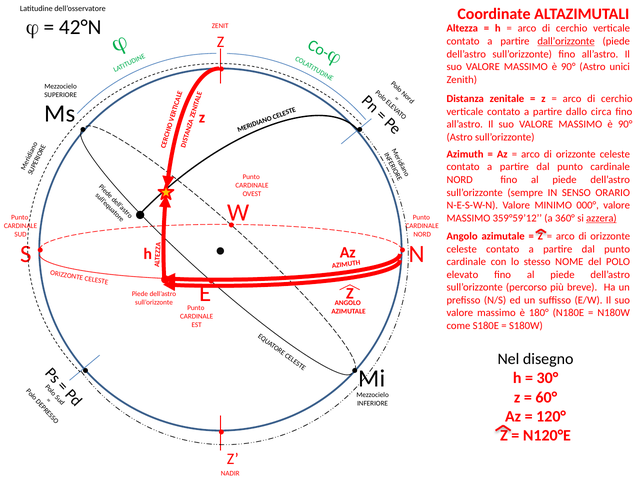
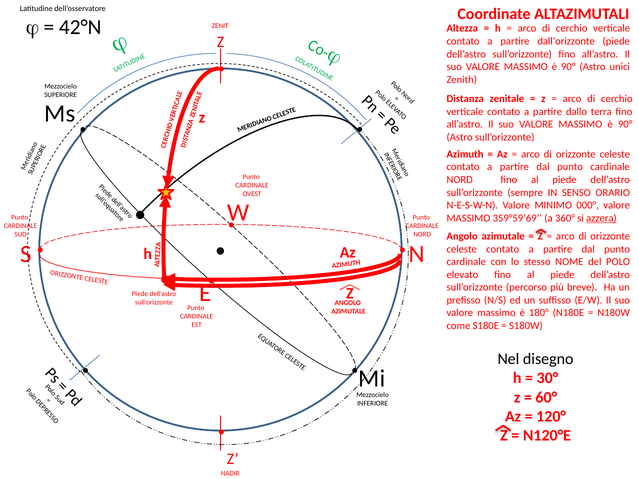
dall’orizzonte underline: present -> none
circa: circa -> terra
359°59’12: 359°59’12 -> 359°59’69
